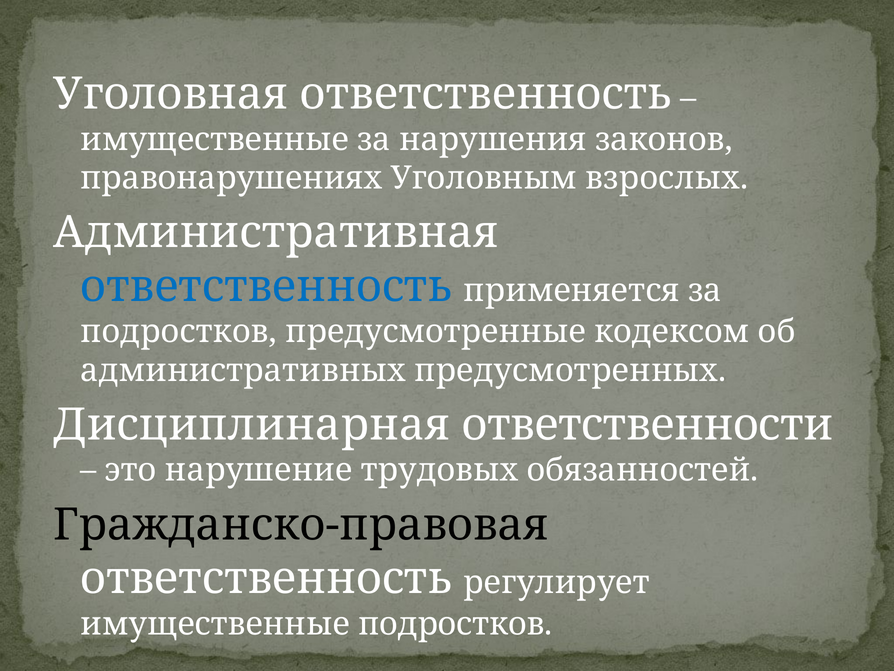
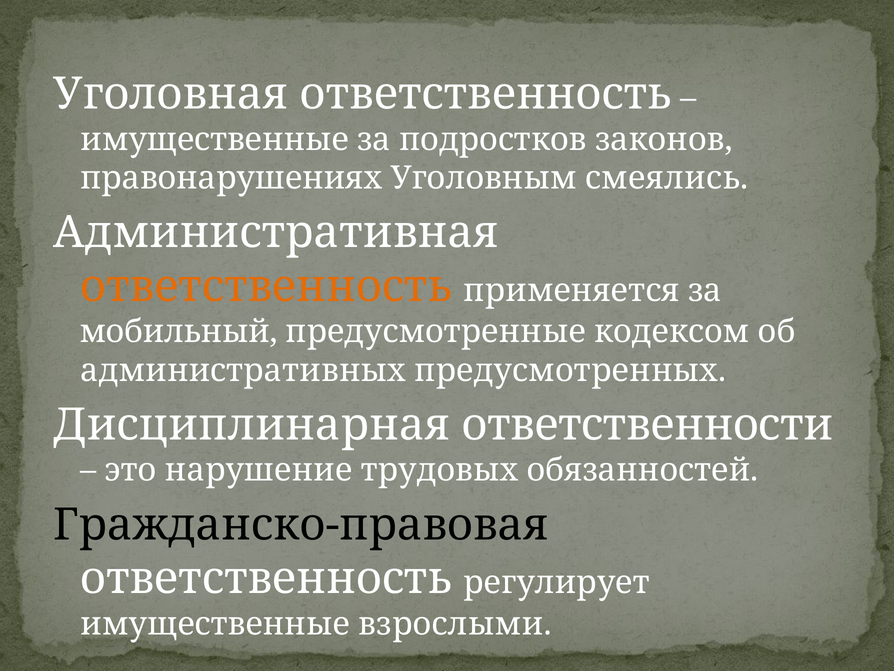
нарушения: нарушения -> подростков
взрослых: взрослых -> смеялись
ответственность at (266, 286) colour: blue -> orange
подростков at (179, 331): подростков -> мобильный
имущественные подростков: подростков -> взрослыми
